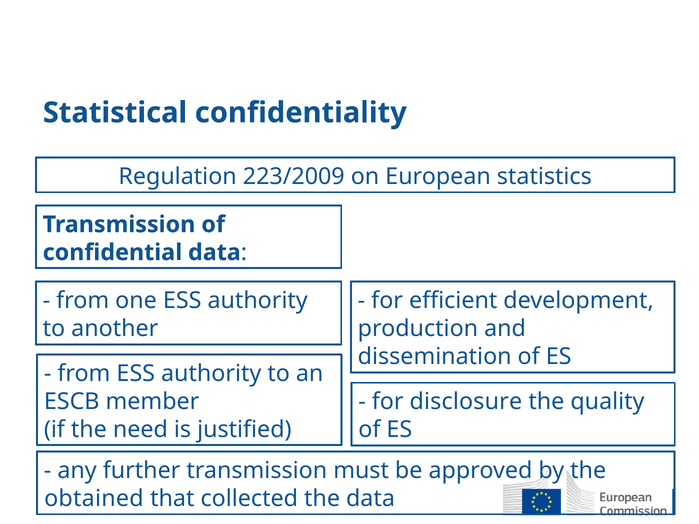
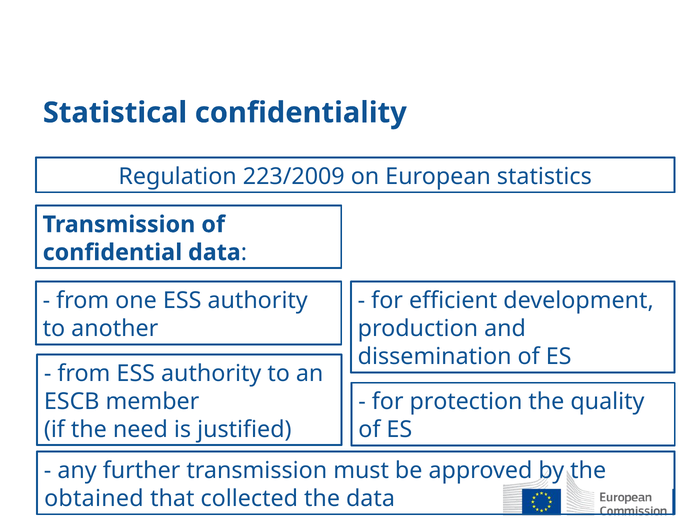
disclosure: disclosure -> protection
